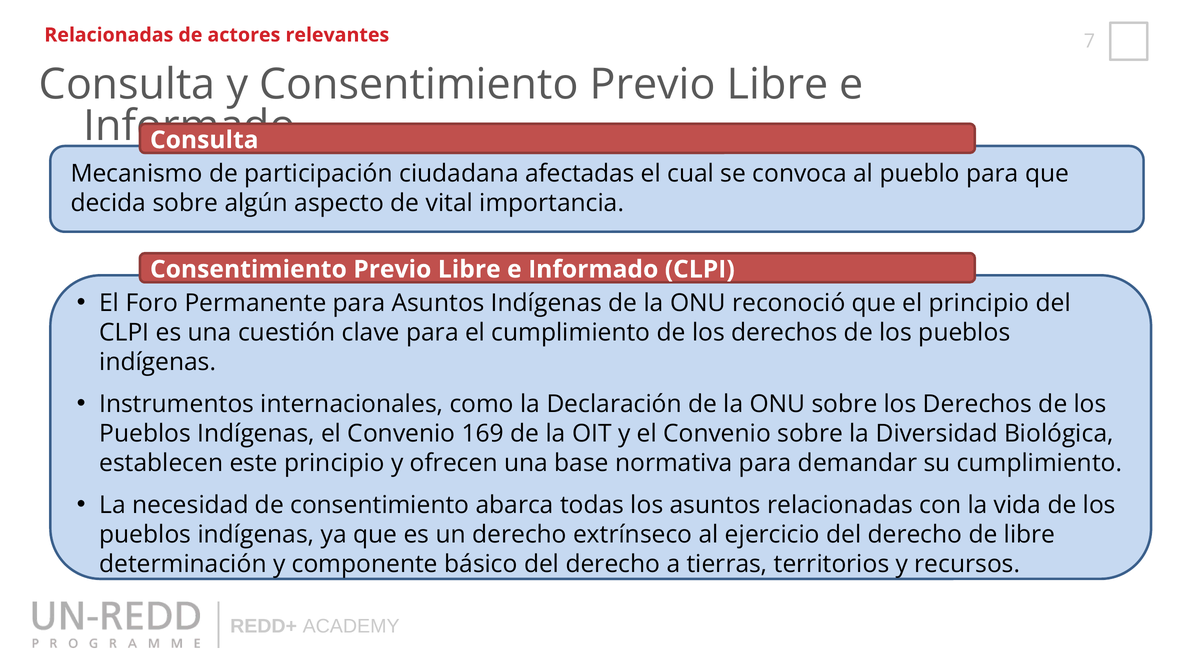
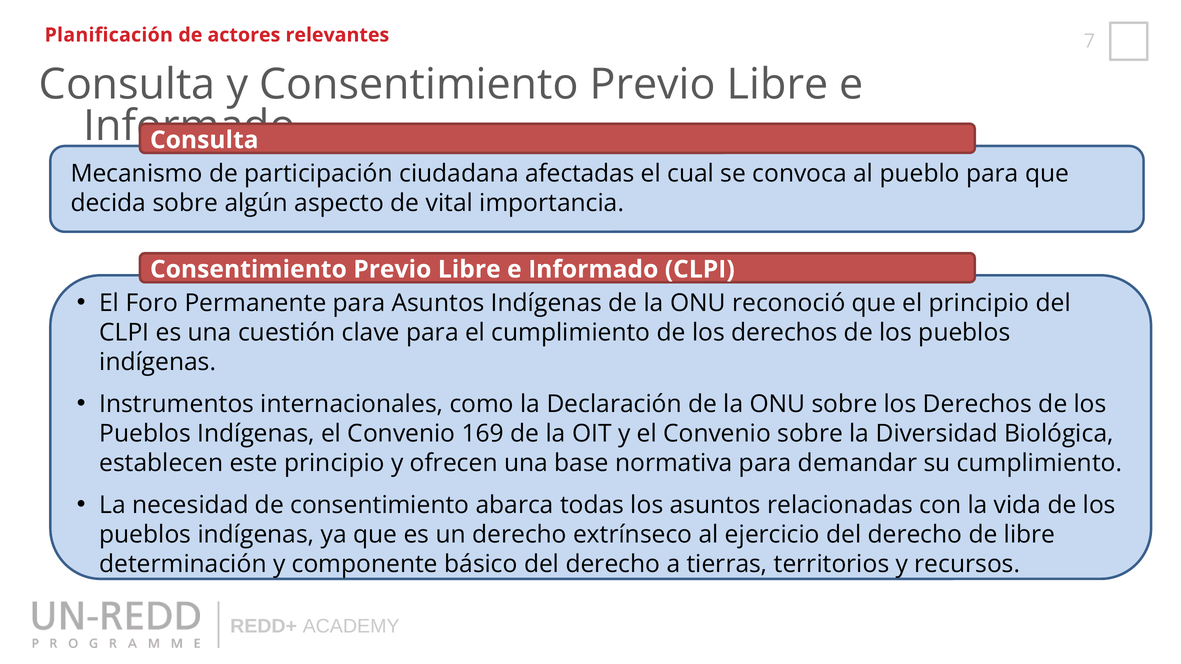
Relacionadas at (109, 35): Relacionadas -> Planificación
